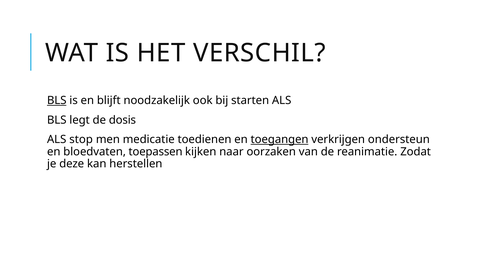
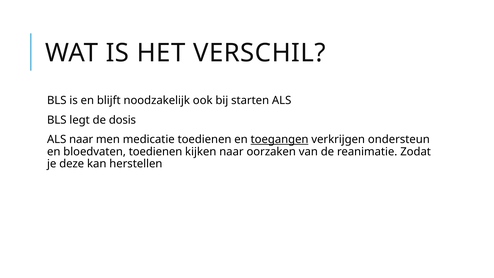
BLS at (57, 101) underline: present -> none
ALS stop: stop -> naar
bloedvaten toepassen: toepassen -> toedienen
